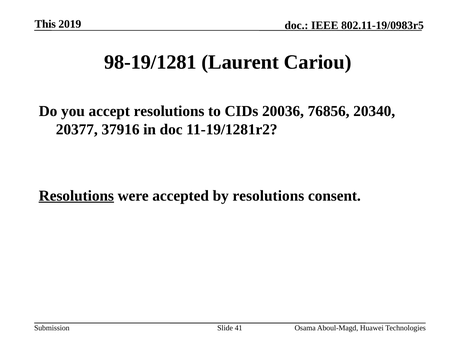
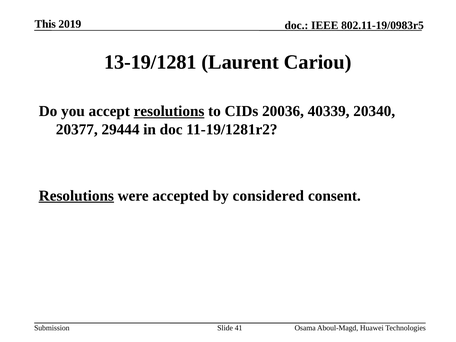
98-19/1281: 98-19/1281 -> 13-19/1281
resolutions at (169, 111) underline: none -> present
76856: 76856 -> 40339
37916: 37916 -> 29444
by resolutions: resolutions -> considered
